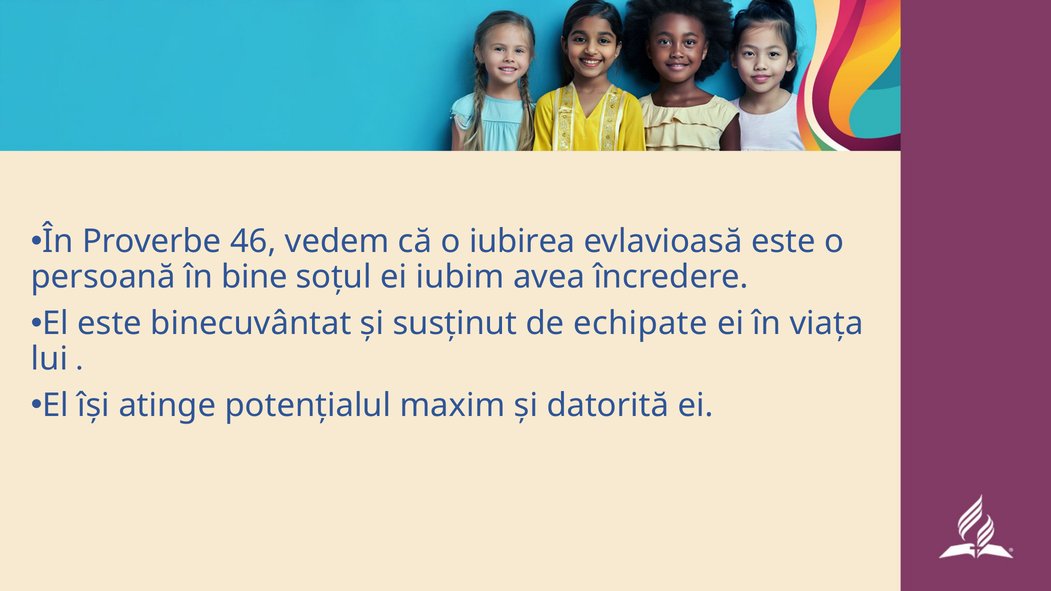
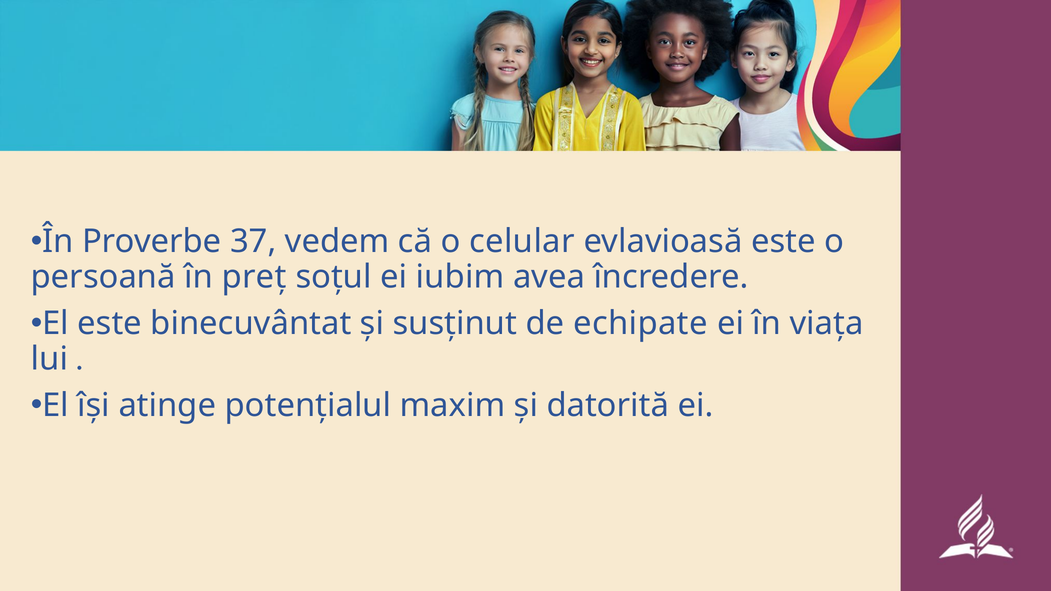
46: 46 -> 37
iubirea: iubirea -> celular
bine: bine -> preț
